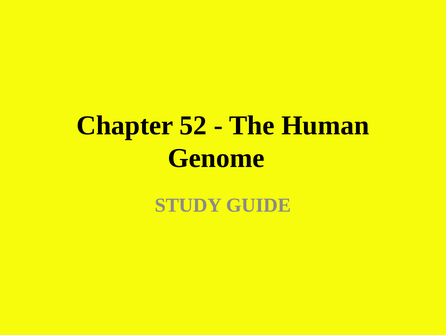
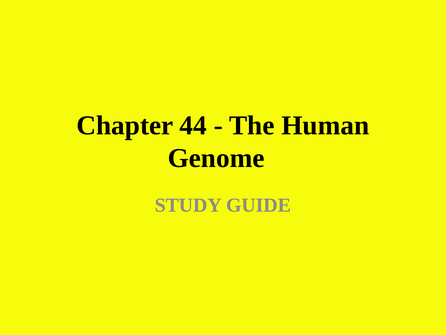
52: 52 -> 44
